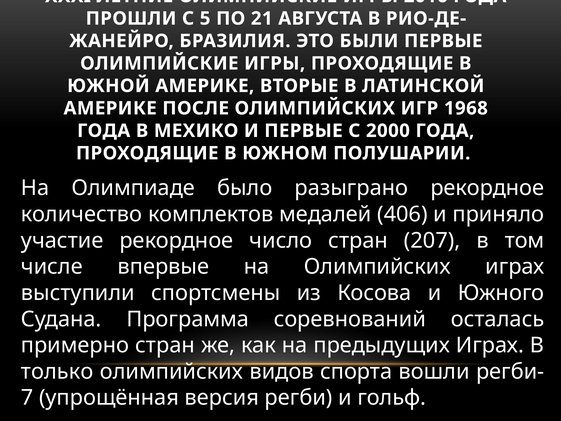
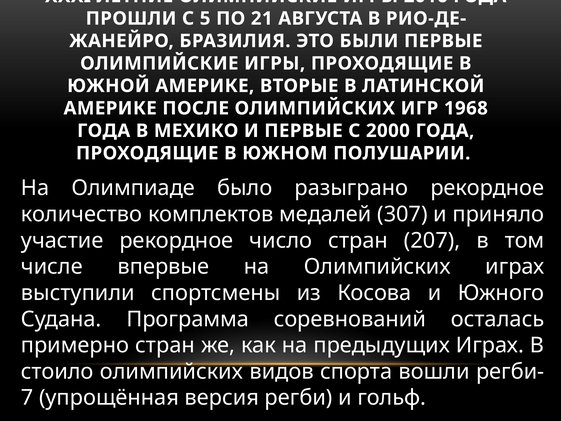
406: 406 -> 307
только: только -> стоило
